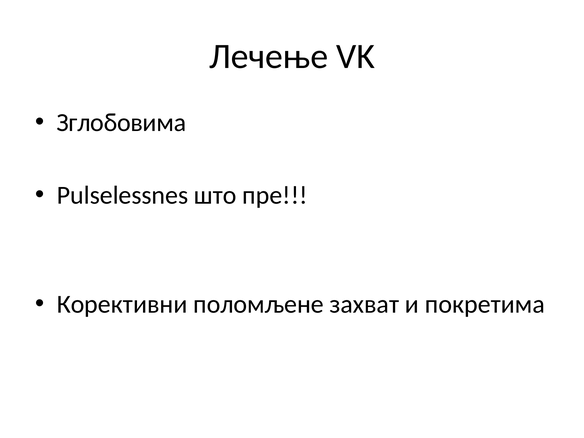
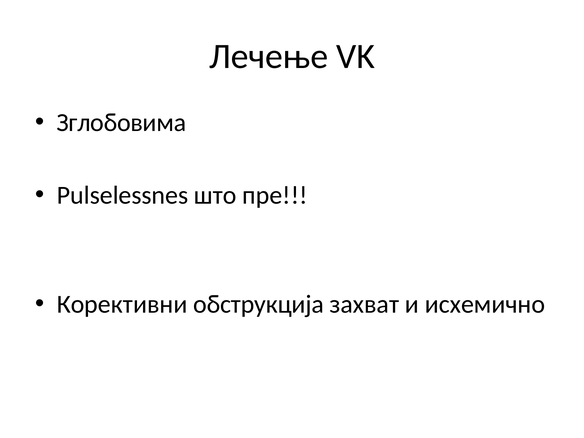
поломљене: поломљене -> обструкција
покретима: покретима -> исхемично
